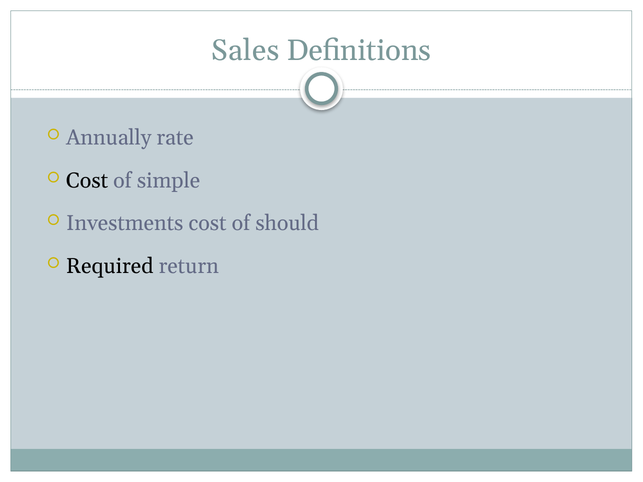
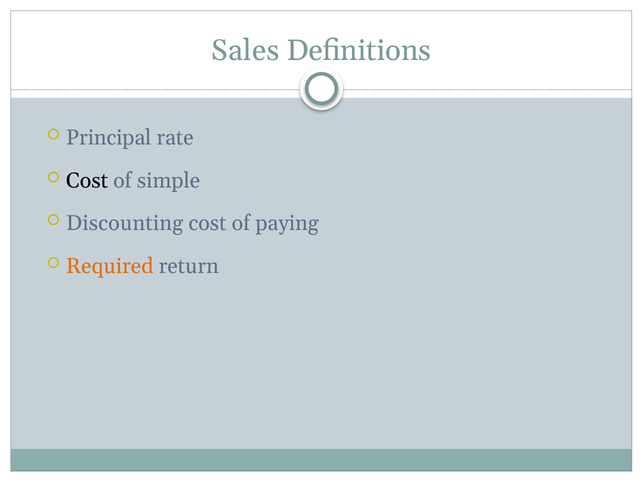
Annually: Annually -> Principal
Investments: Investments -> Discounting
should: should -> paying
Required colour: black -> orange
